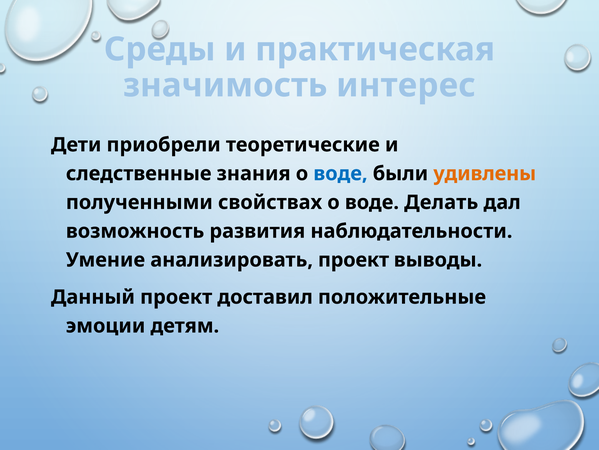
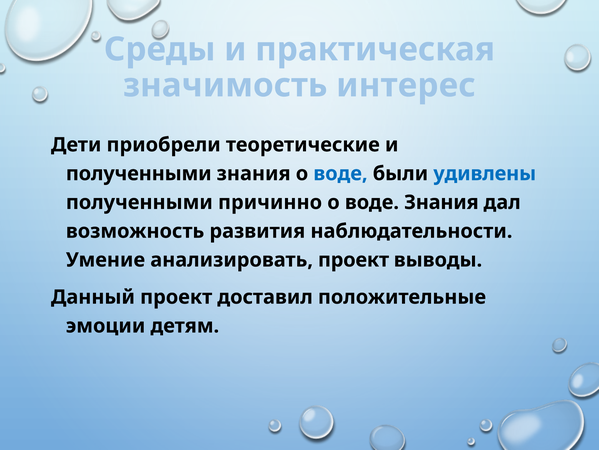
следственные at (139, 173): следственные -> полученными
удивлены colour: orange -> blue
свойствах: свойствах -> причинно
воде Делать: Делать -> Знания
